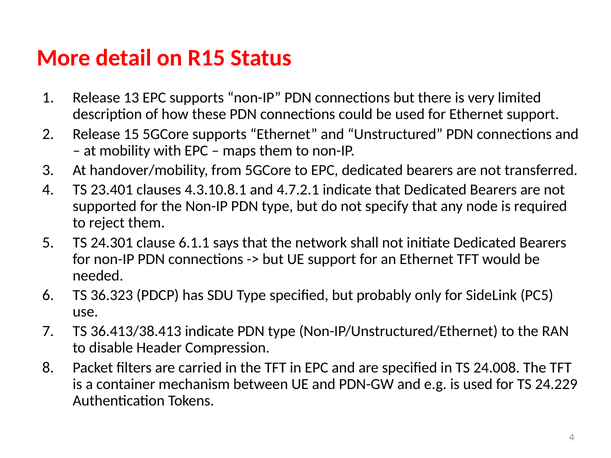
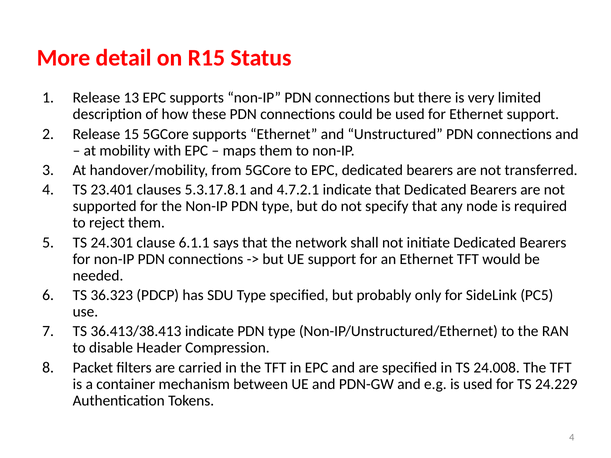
4.3.10.8.1: 4.3.10.8.1 -> 5.3.17.8.1
